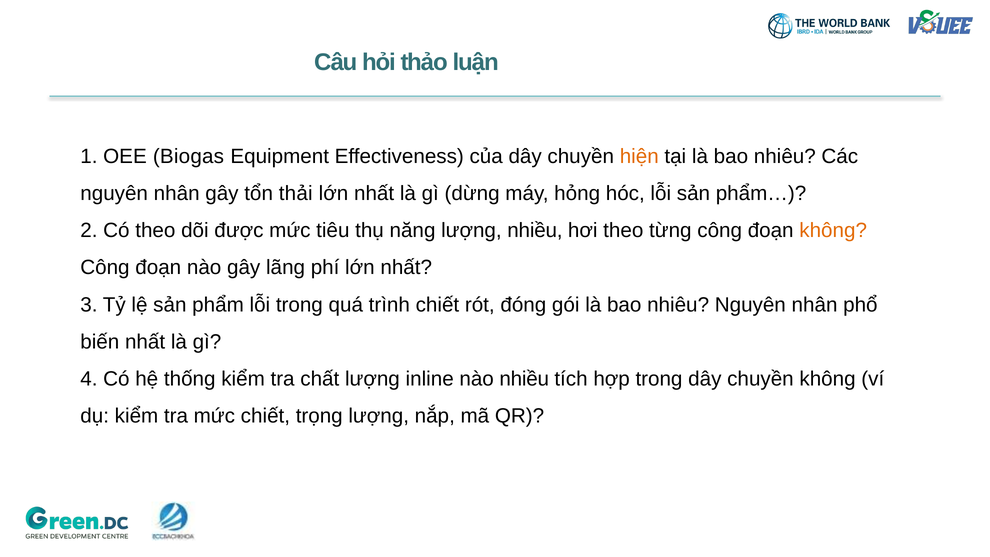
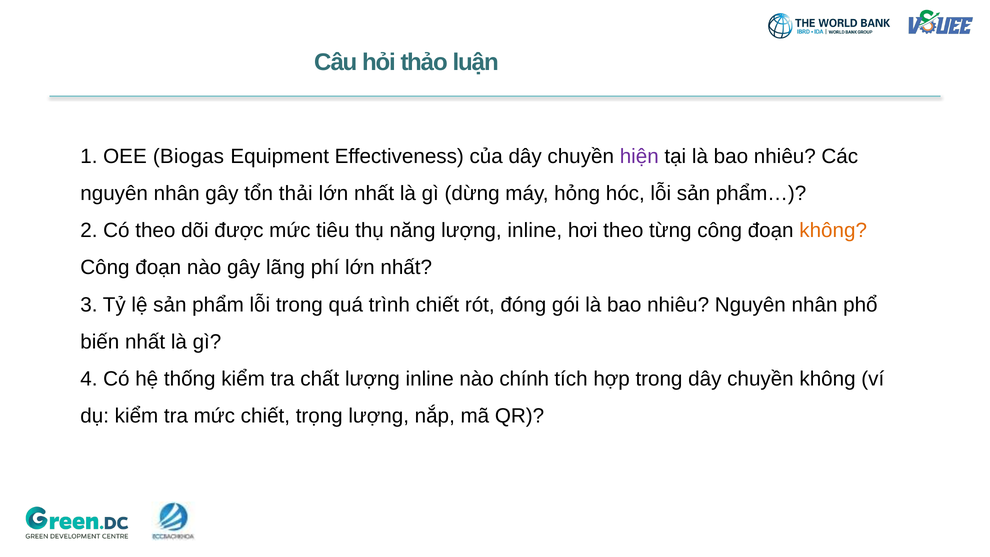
hiện colour: orange -> purple
năng lượng nhiều: nhiều -> inline
nào nhiều: nhiều -> chính
